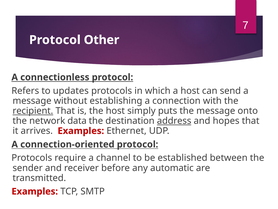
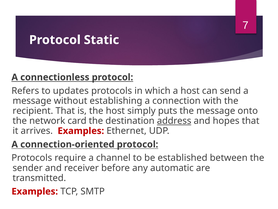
Other: Other -> Static
recipient underline: present -> none
data: data -> card
